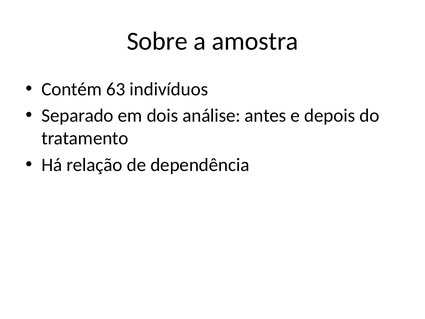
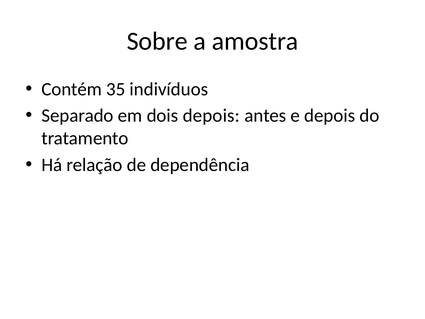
63: 63 -> 35
dois análise: análise -> depois
